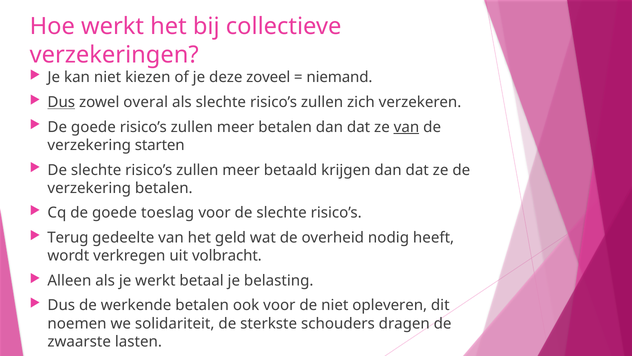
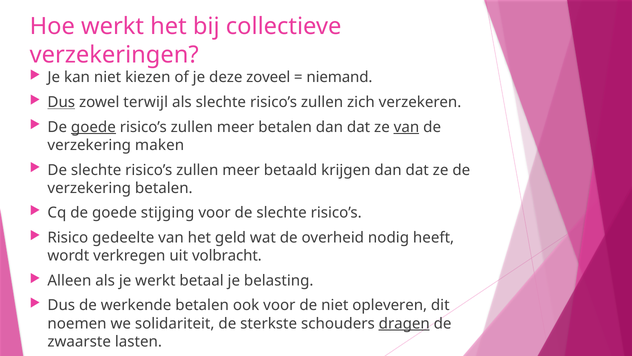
overal: overal -> terwijl
goede at (93, 127) underline: none -> present
starten: starten -> maken
toeslag: toeslag -> stijging
Terug: Terug -> Risico
dragen underline: none -> present
